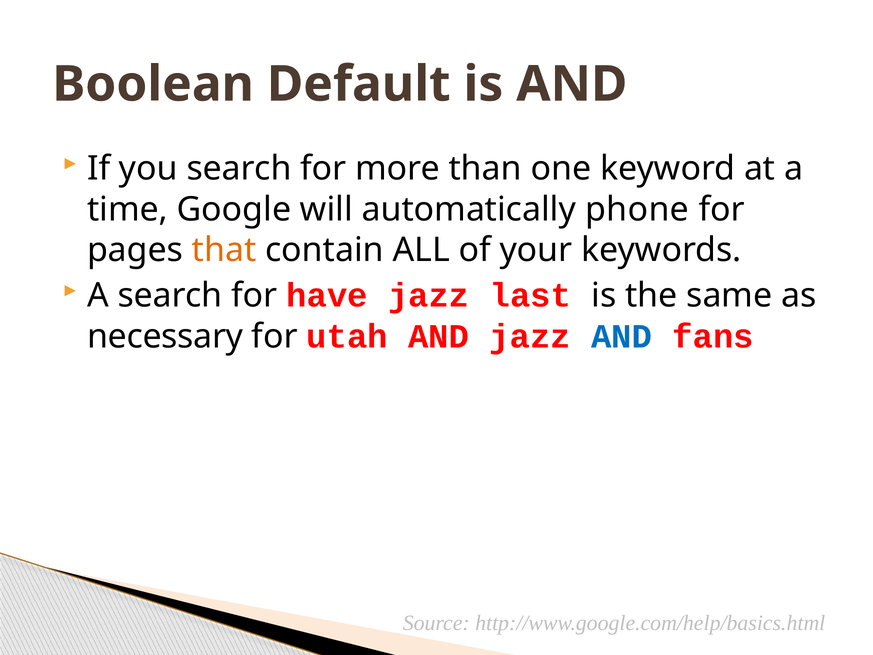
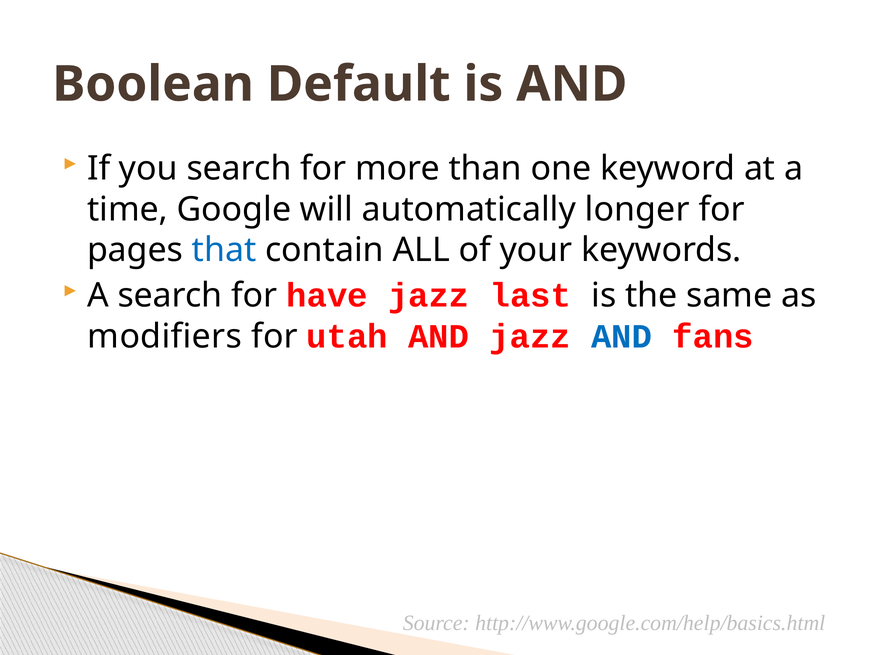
phone: phone -> longer
that colour: orange -> blue
necessary: necessary -> modifiers
